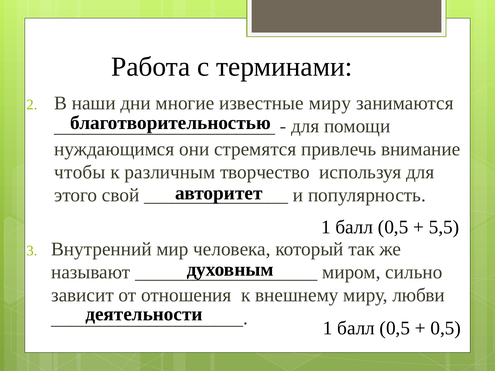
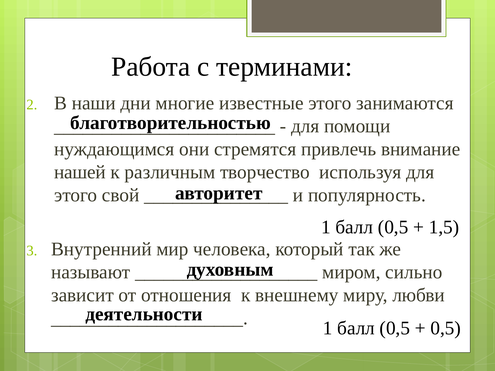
известные миру: миру -> этого
чтобы: чтобы -> нашей
5,5: 5,5 -> 1,5
